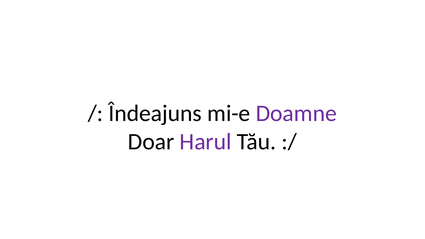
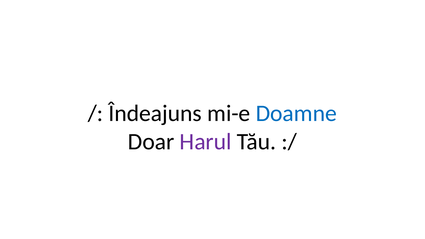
Doamne colour: purple -> blue
